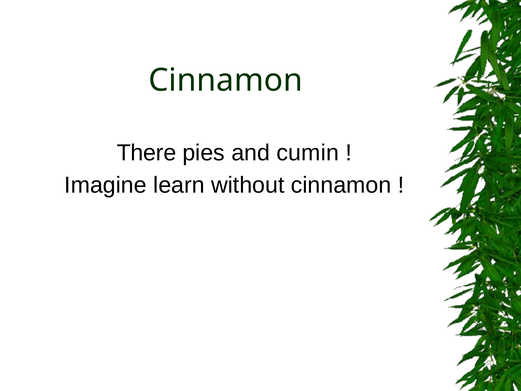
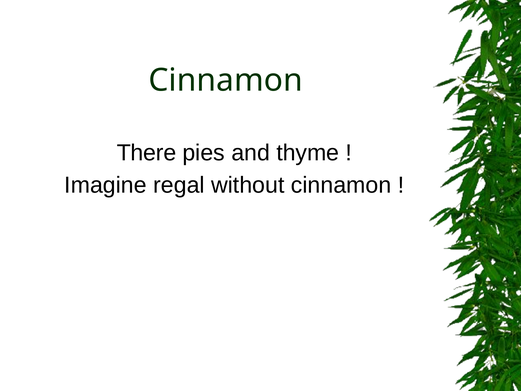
cumin: cumin -> thyme
learn: learn -> regal
